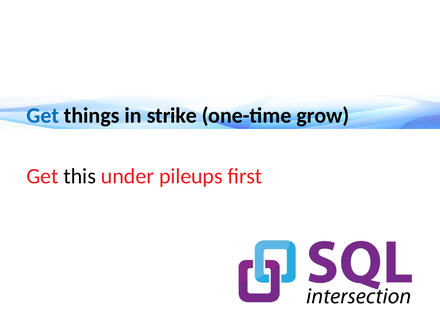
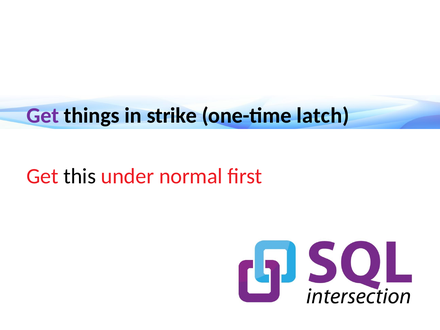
Get at (43, 116) colour: blue -> purple
grow: grow -> latch
pileups: pileups -> normal
